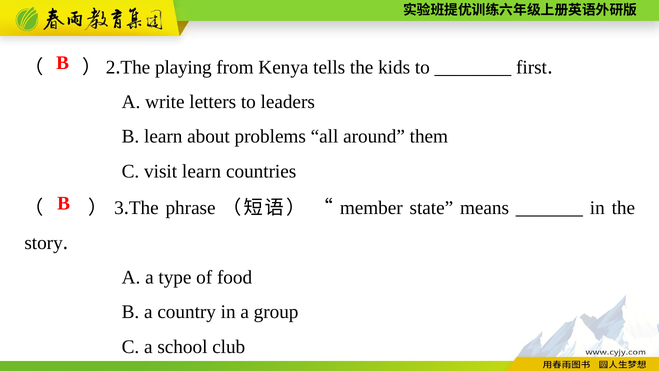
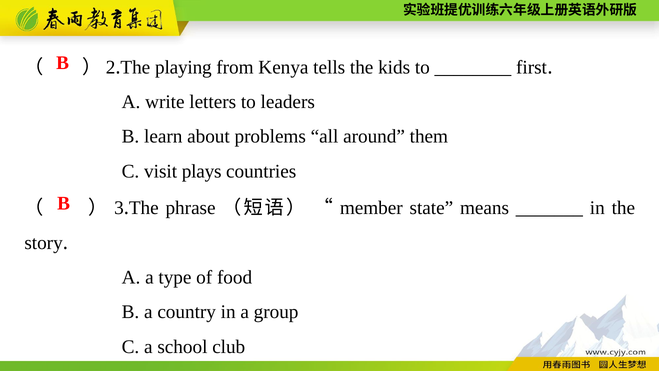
visit learn: learn -> plays
